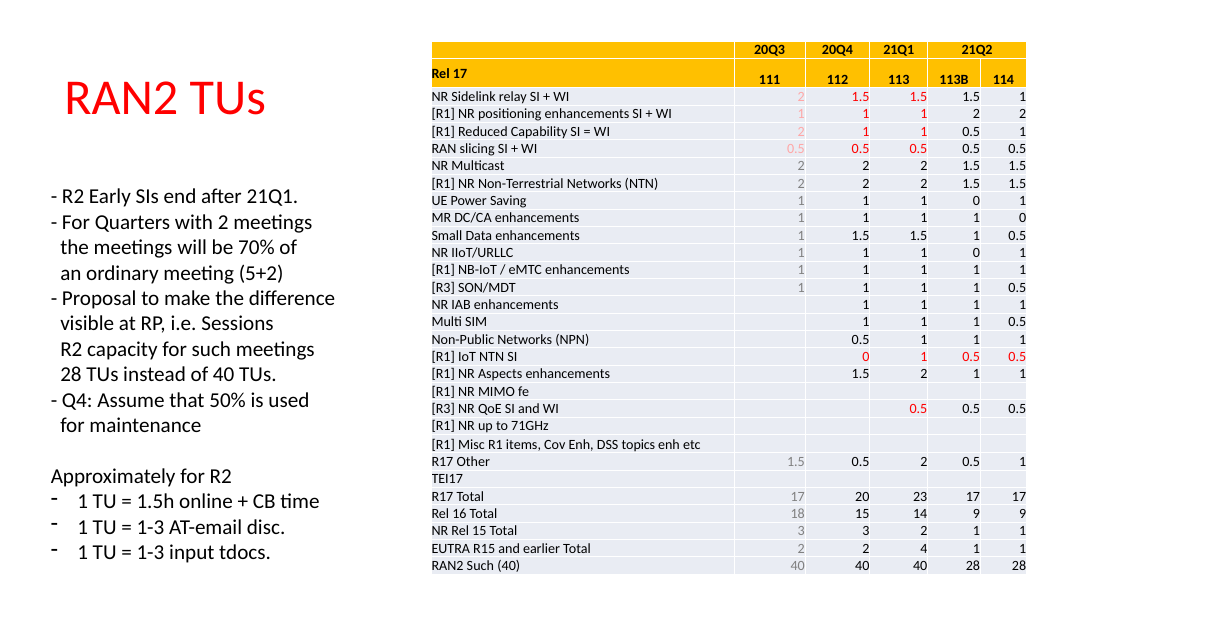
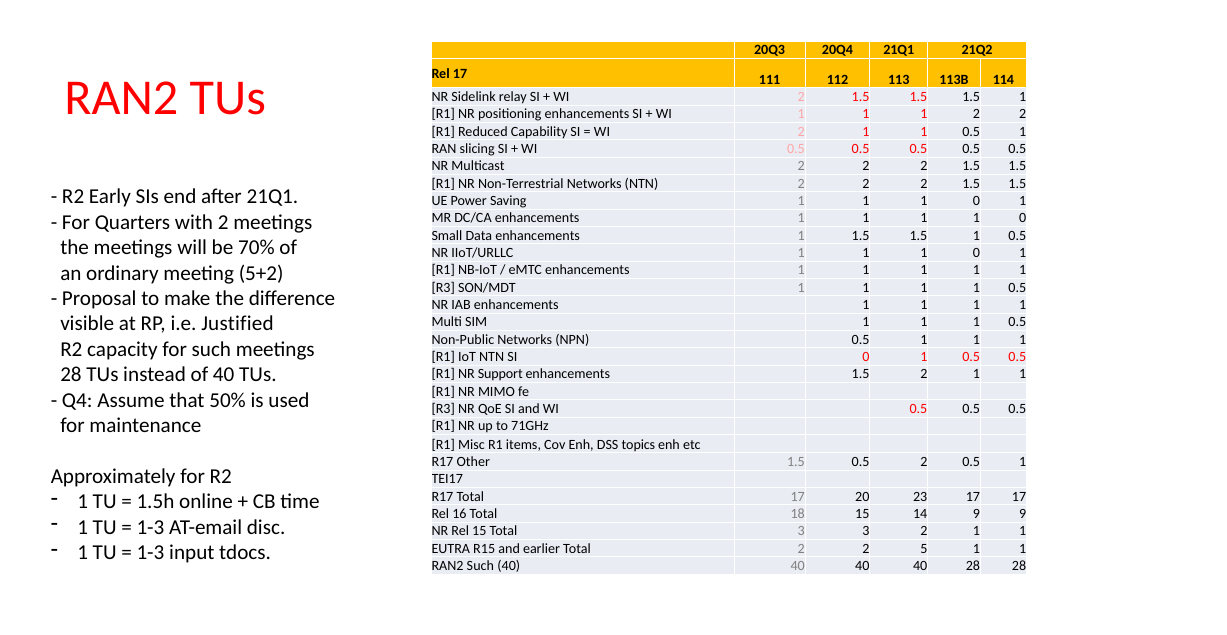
Sessions: Sessions -> Justified
Aspects: Aspects -> Support
4: 4 -> 5
